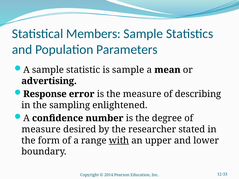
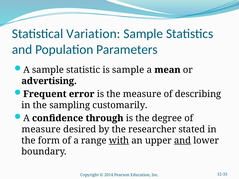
Members: Members -> Variation
Response: Response -> Frequent
enlightened: enlightened -> customarily
number: number -> through
and at (183, 141) underline: none -> present
